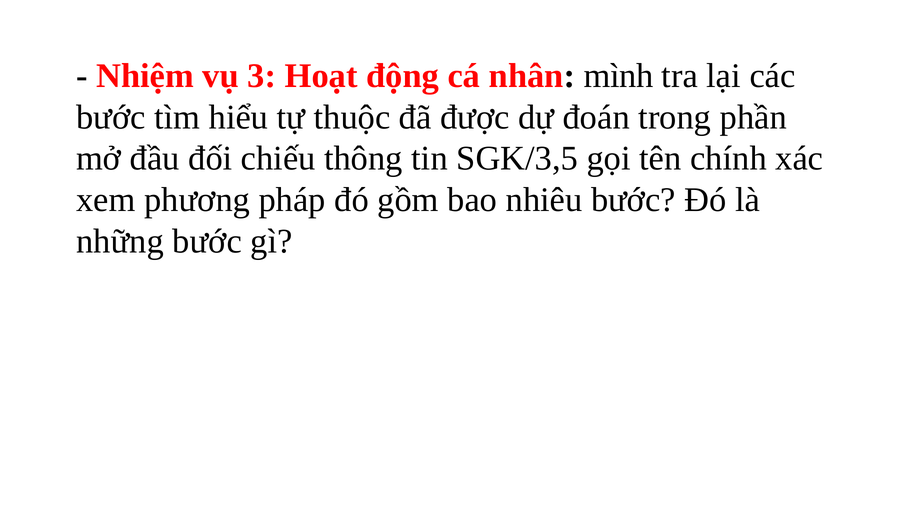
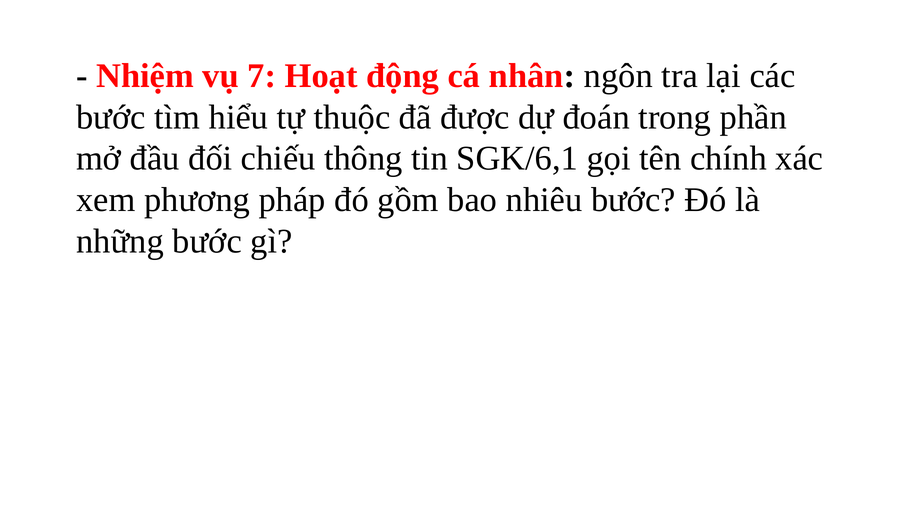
3: 3 -> 7
mình: mình -> ngôn
SGK/3,5: SGK/3,5 -> SGK/6,1
